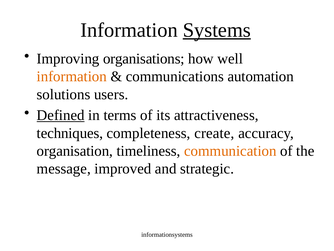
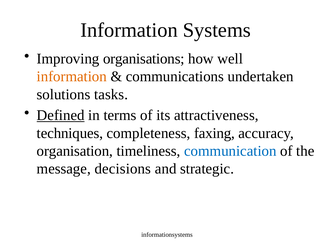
Systems underline: present -> none
automation: automation -> undertaken
users: users -> tasks
create: create -> faxing
communication colour: orange -> blue
improved: improved -> decisions
